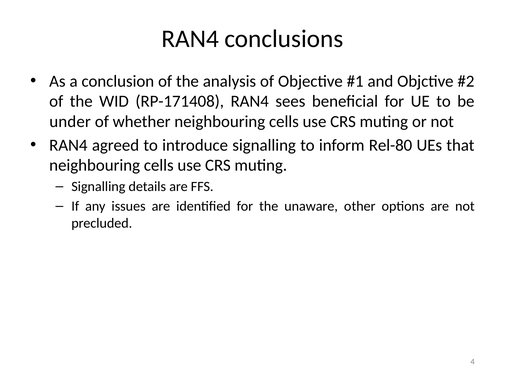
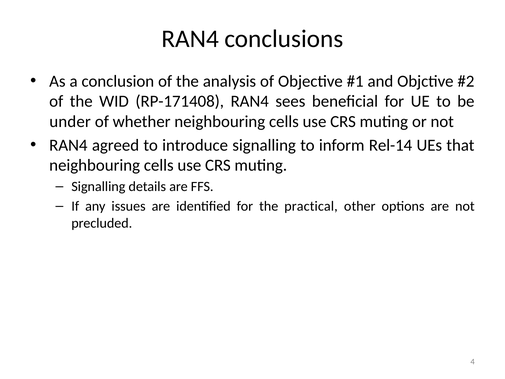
Rel-80: Rel-80 -> Rel-14
unaware: unaware -> practical
